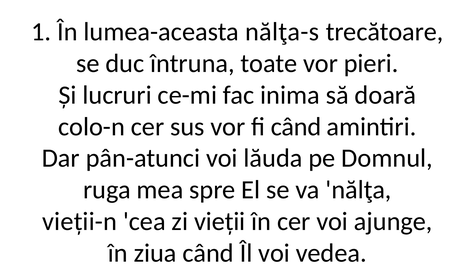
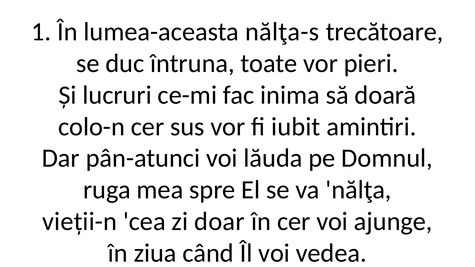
fi când: când -> iubit
vieții: vieții -> doar
